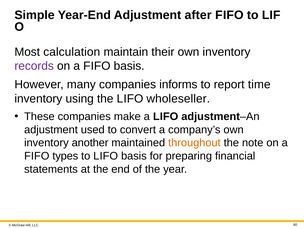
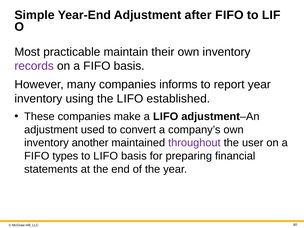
calculation: calculation -> practicable
report time: time -> year
wholeseller: wholeseller -> established
throughout colour: orange -> purple
note: note -> user
